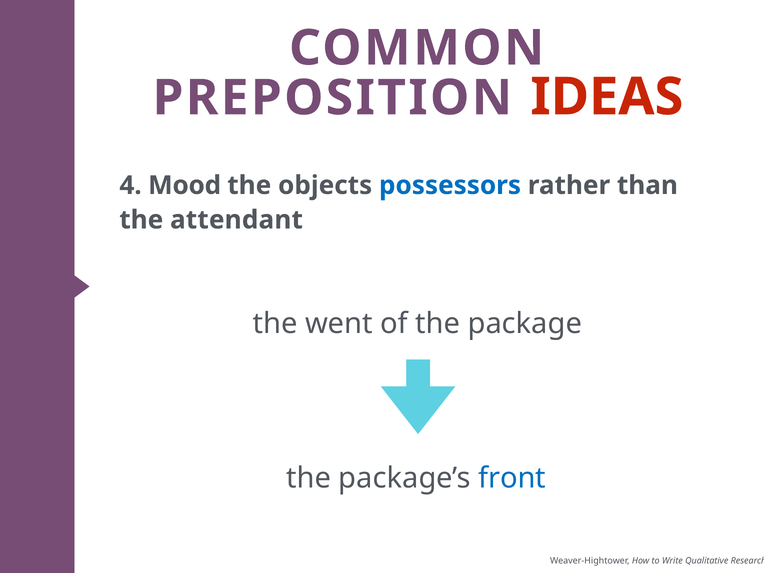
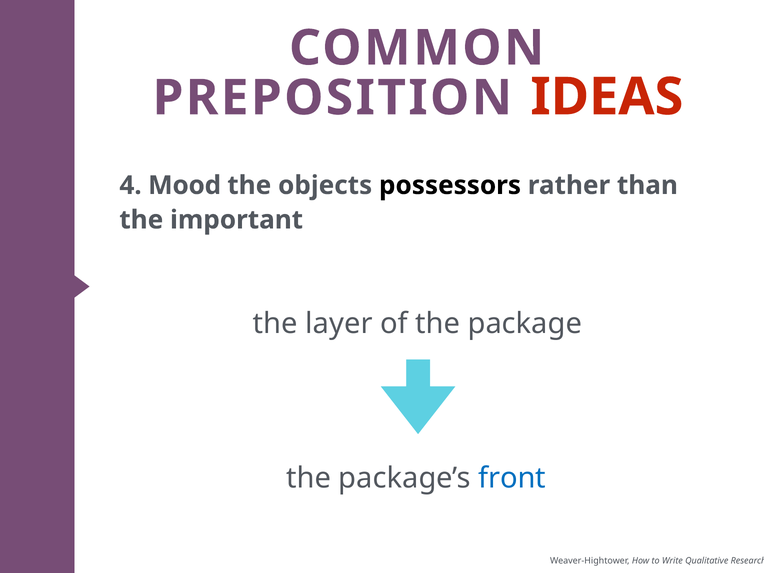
possessors colour: blue -> black
attendant: attendant -> important
went: went -> layer
